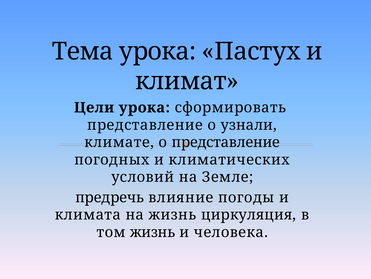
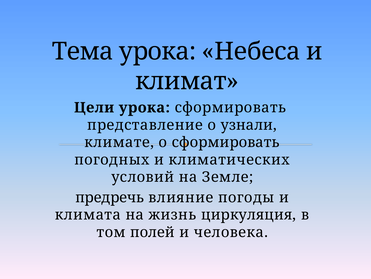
Пастух: Пастух -> Небеса
о представление: представление -> сформировать
том жизнь: жизнь -> полей
